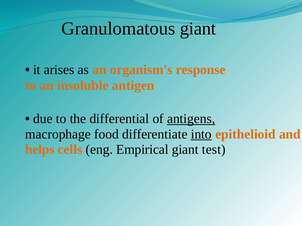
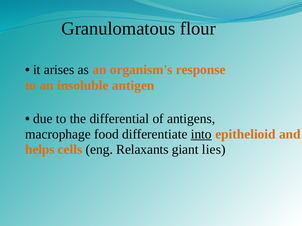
Granulomatous giant: giant -> flour
antigens underline: present -> none
Empirical: Empirical -> Relaxants
test: test -> lies
